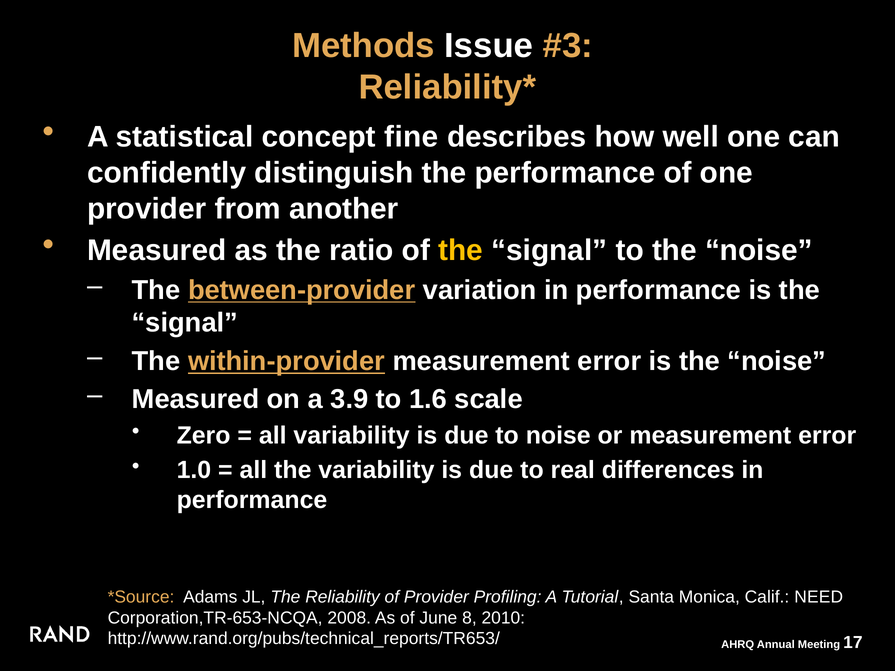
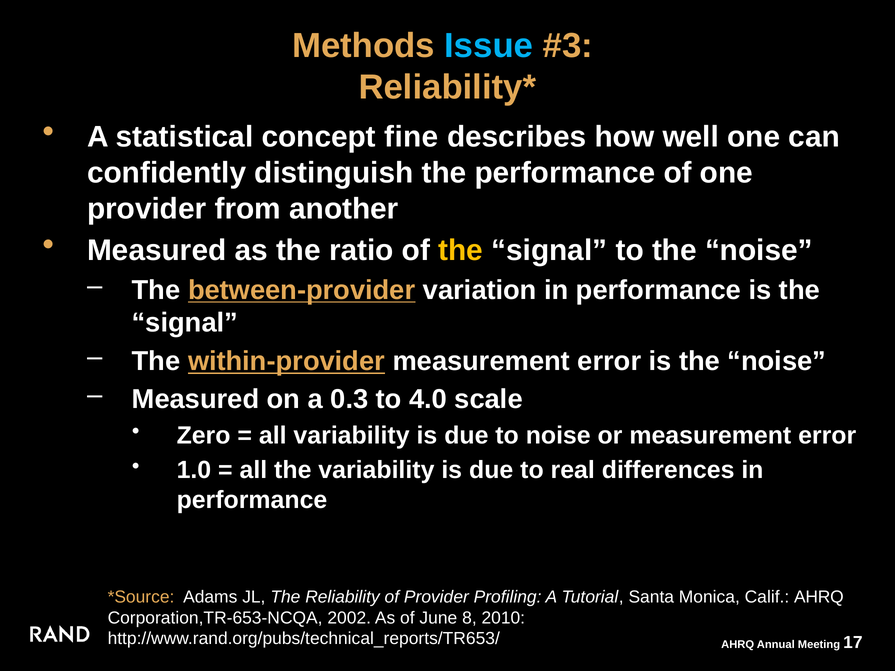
Issue colour: white -> light blue
3.9: 3.9 -> 0.3
1.6: 1.6 -> 4.0
Calif NEED: NEED -> AHRQ
2008: 2008 -> 2002
